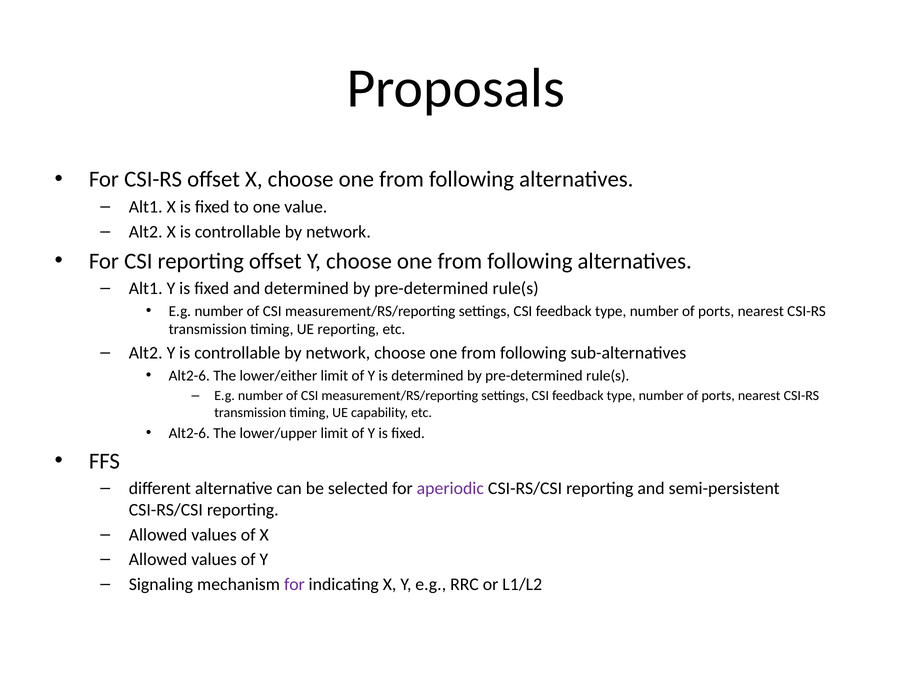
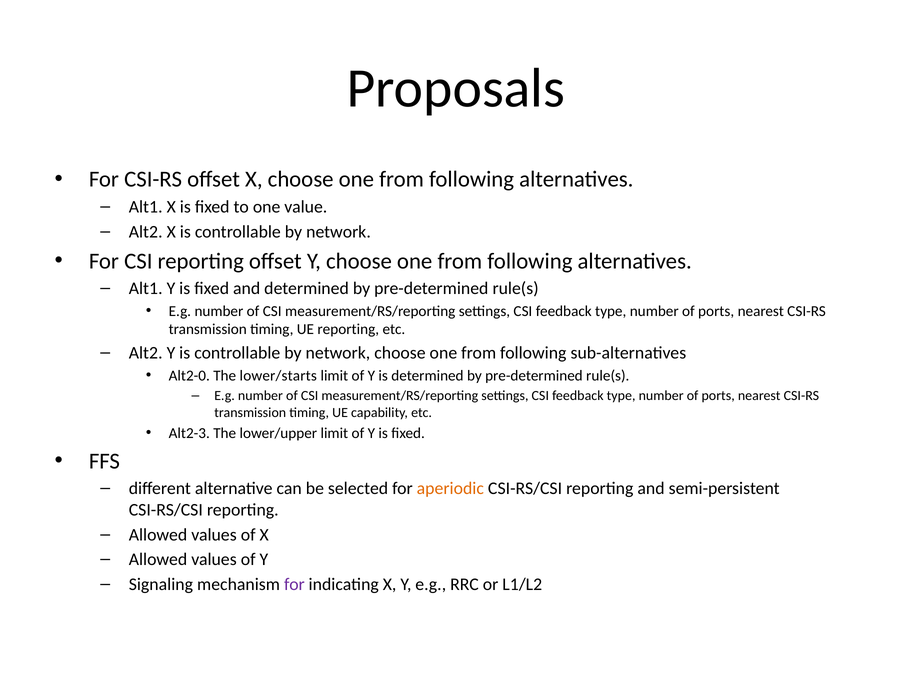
Alt2-6 at (189, 376): Alt2-6 -> Alt2-0
lower/either: lower/either -> lower/starts
Alt2-6 at (189, 433): Alt2-6 -> Alt2-3
aperiodic colour: purple -> orange
